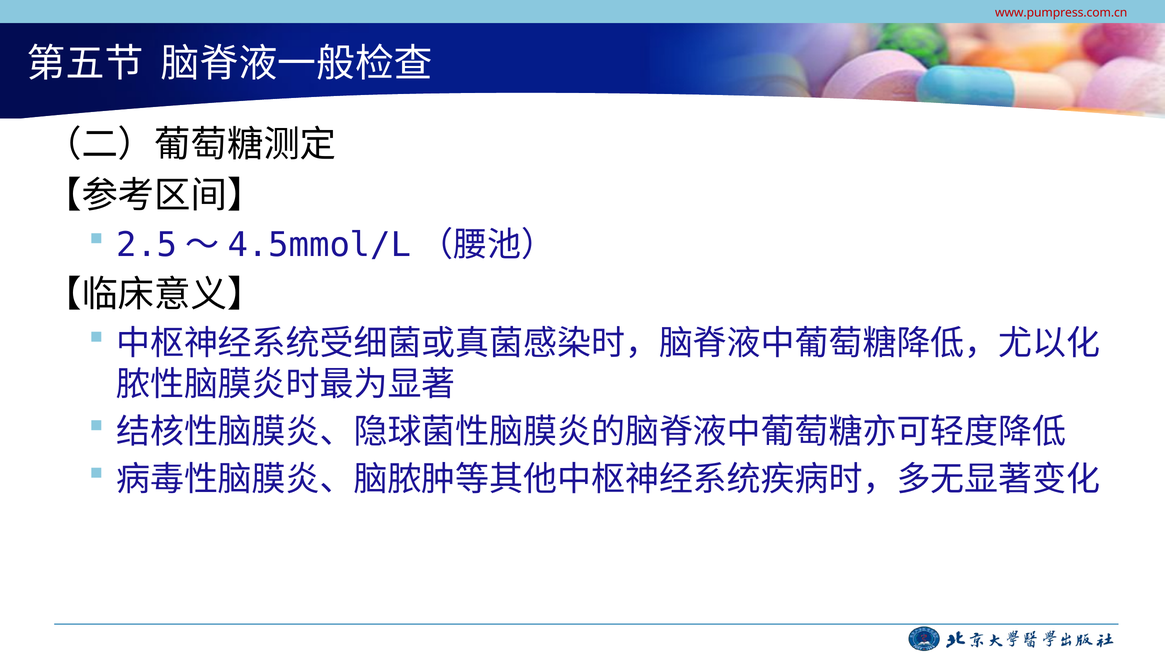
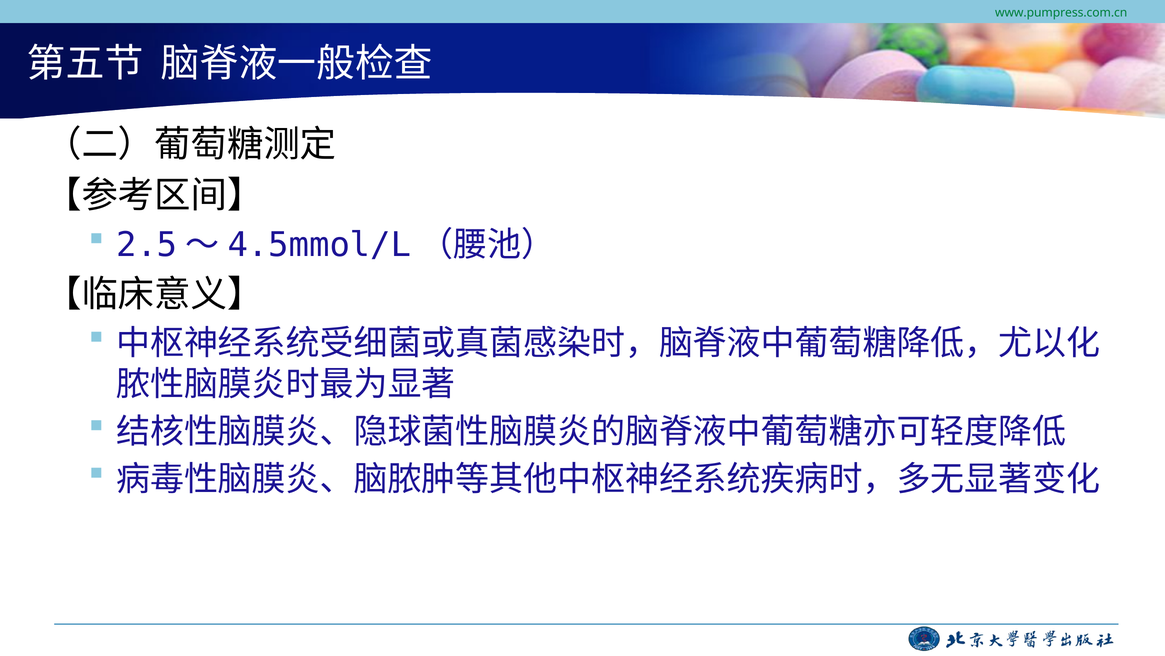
www.pumpress.com.cn colour: red -> green
